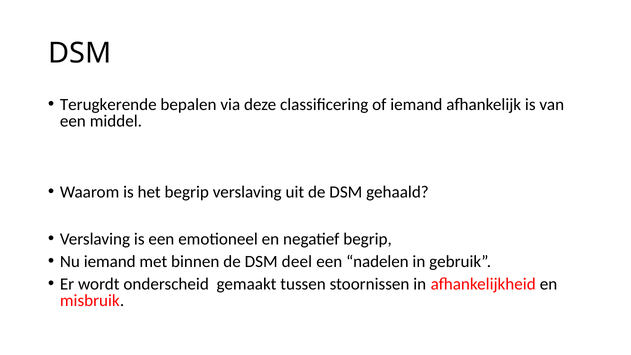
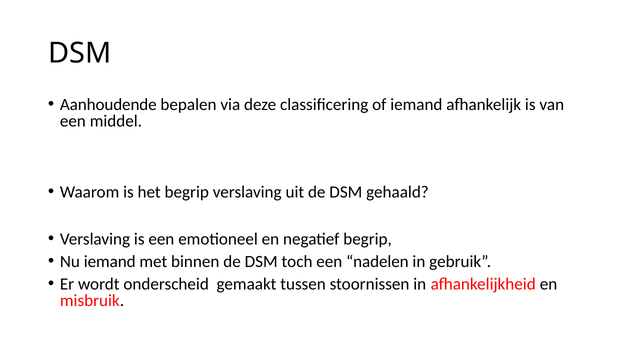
Terugkerende: Terugkerende -> Aanhoudende
deel: deel -> toch
